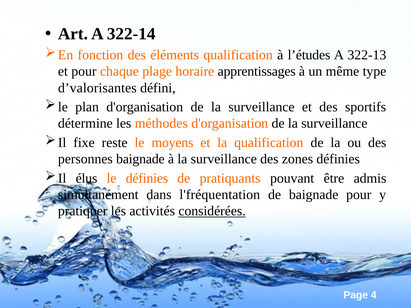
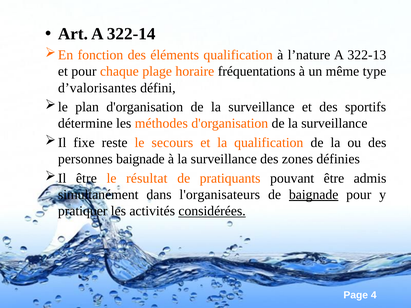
l’études: l’études -> l’nature
apprentissages: apprentissages -> fréquentations
moyens: moyens -> secours
élus at (87, 178): élus -> être
le définies: définies -> résultat
l'fréquentation: l'fréquentation -> l'organisateurs
baignade at (314, 195) underline: none -> present
